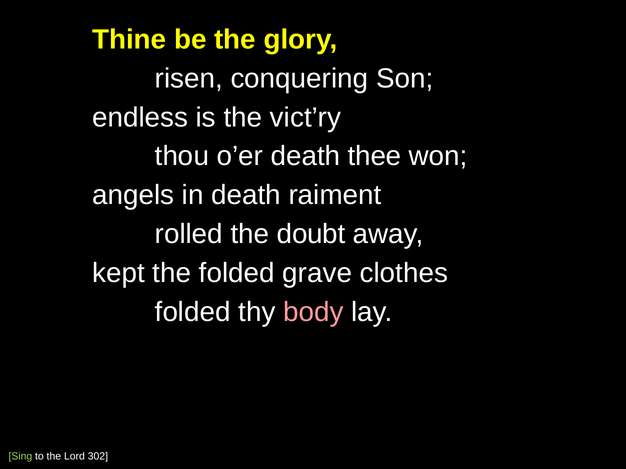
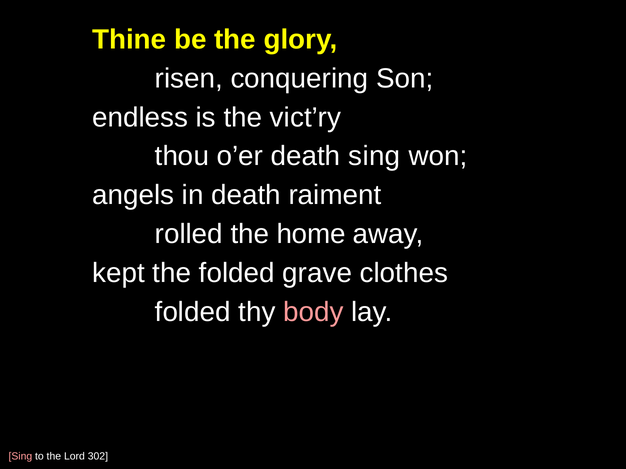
death thee: thee -> sing
doubt: doubt -> home
Sing at (20, 457) colour: light green -> pink
